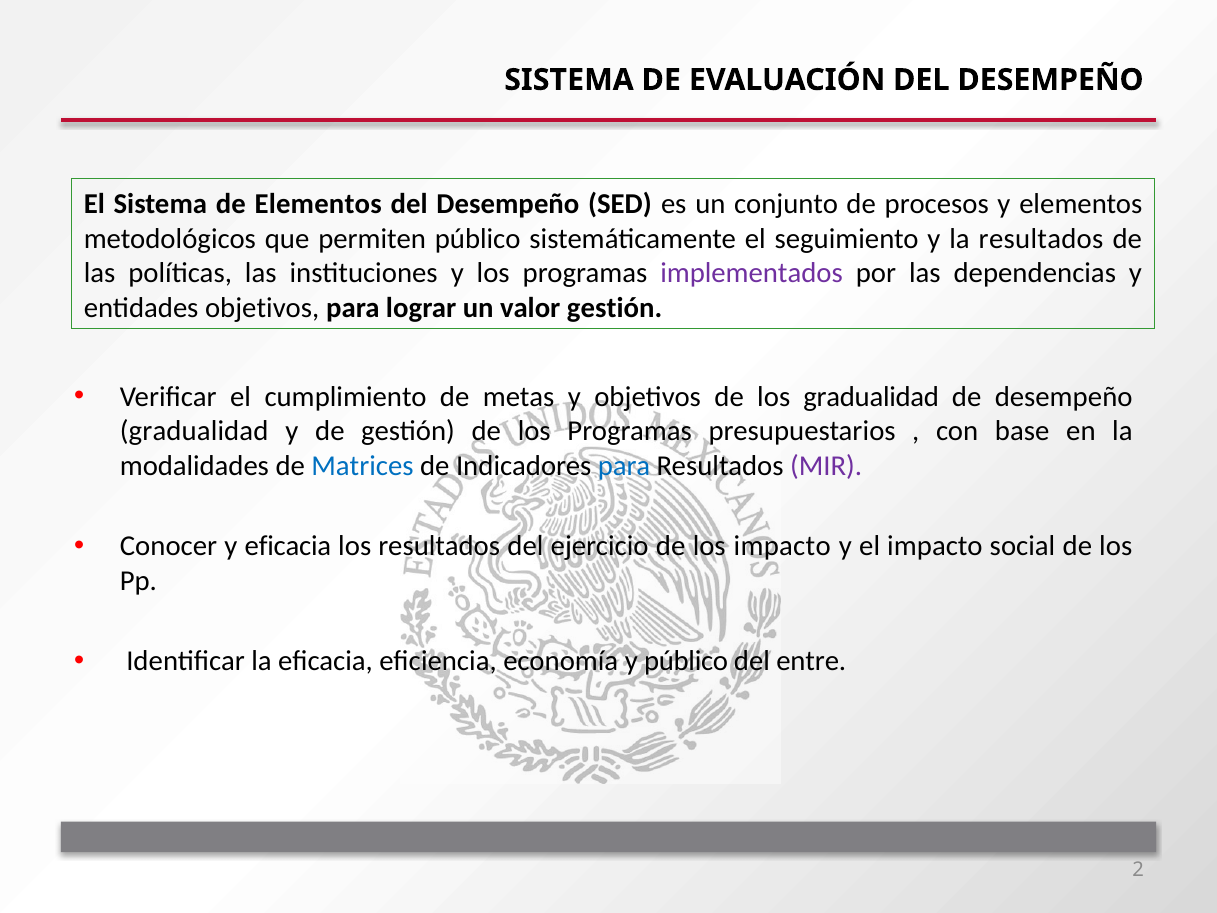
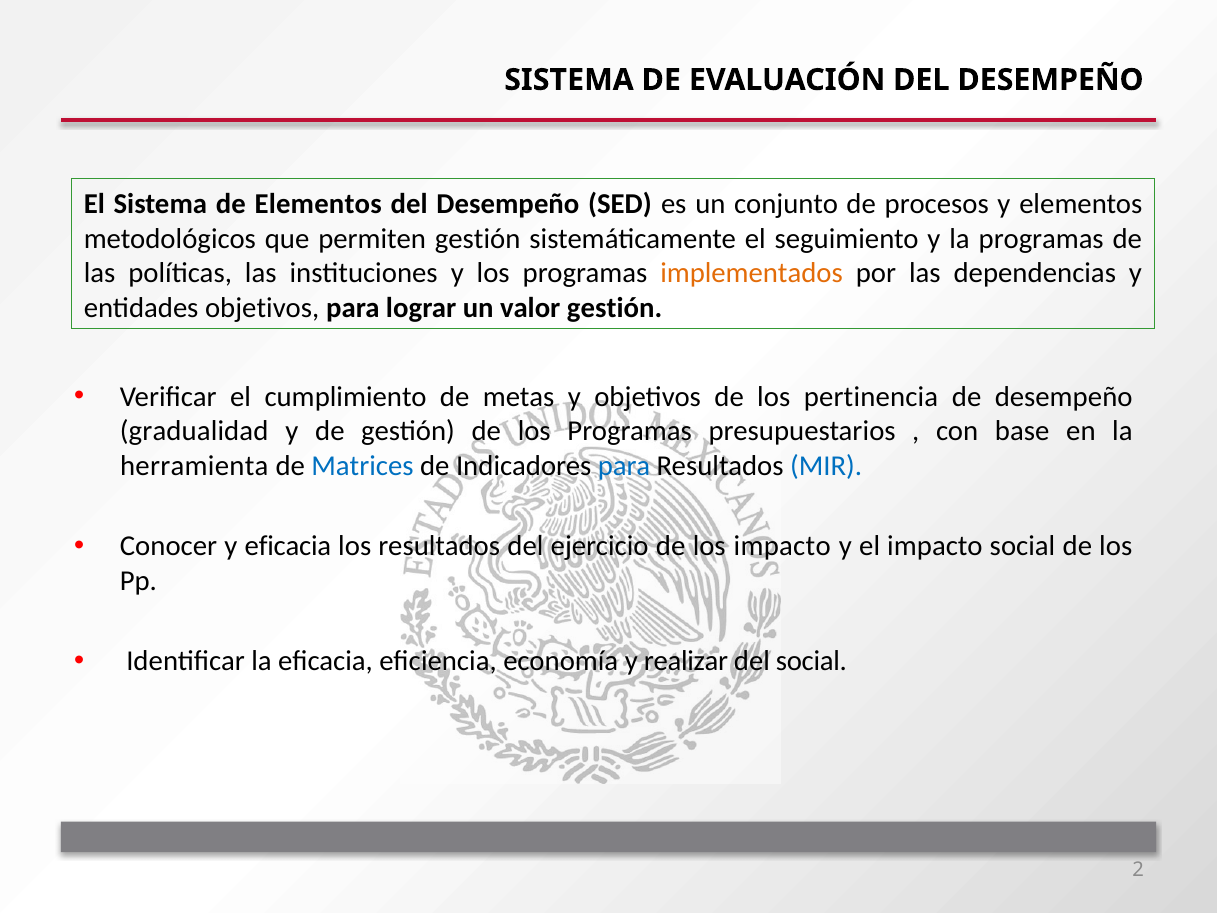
permiten público: público -> gestión
la resultados: resultados -> programas
implementados colour: purple -> orange
los gradualidad: gradualidad -> pertinencia
modalidades: modalidades -> herramienta
MIR colour: purple -> blue
y público: público -> realizar
del entre: entre -> social
